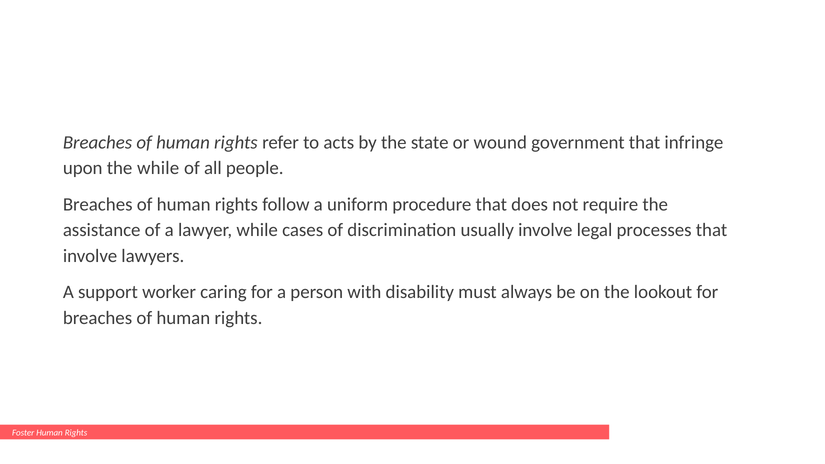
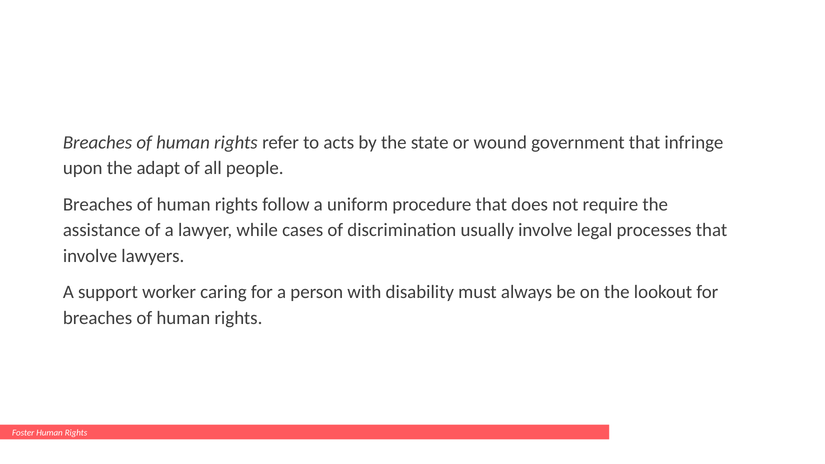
the while: while -> adapt
